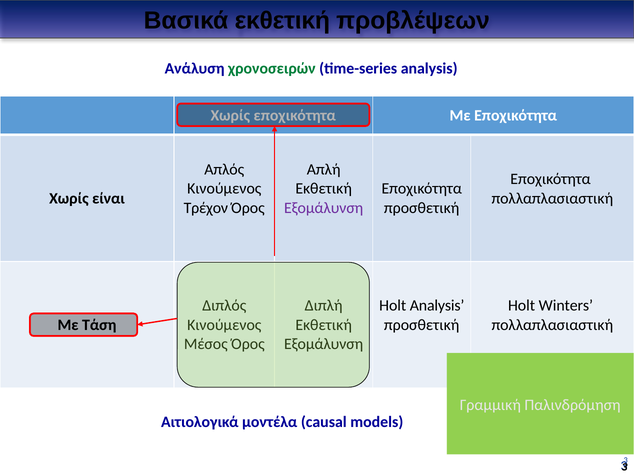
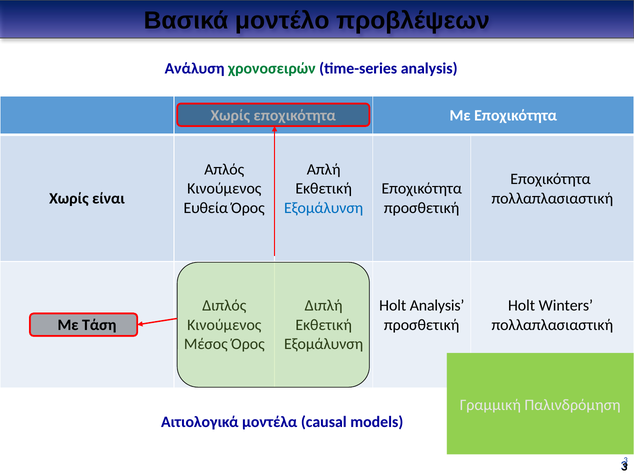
Βασικά εκθετική: εκθετική -> μοντέλο
Τρέχον: Τρέχον -> Ευθεία
Εξομάλυνση at (324, 208) colour: purple -> blue
